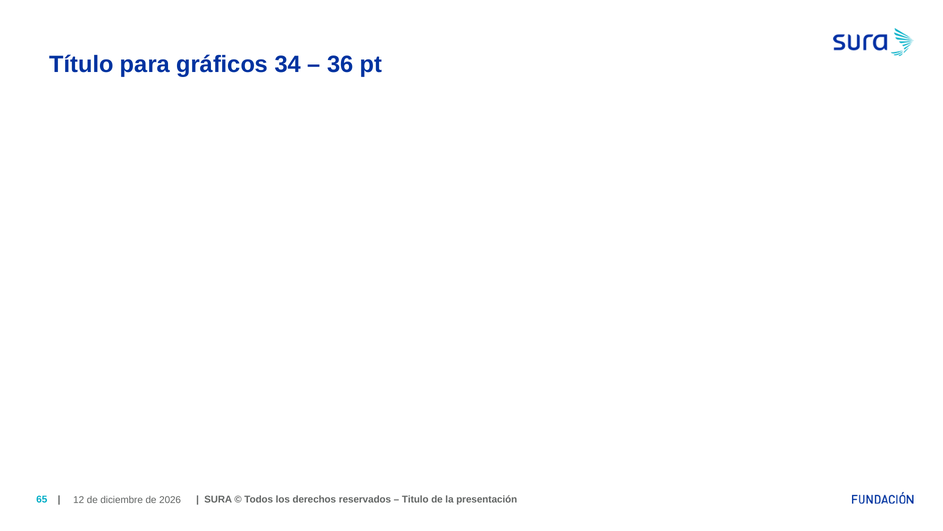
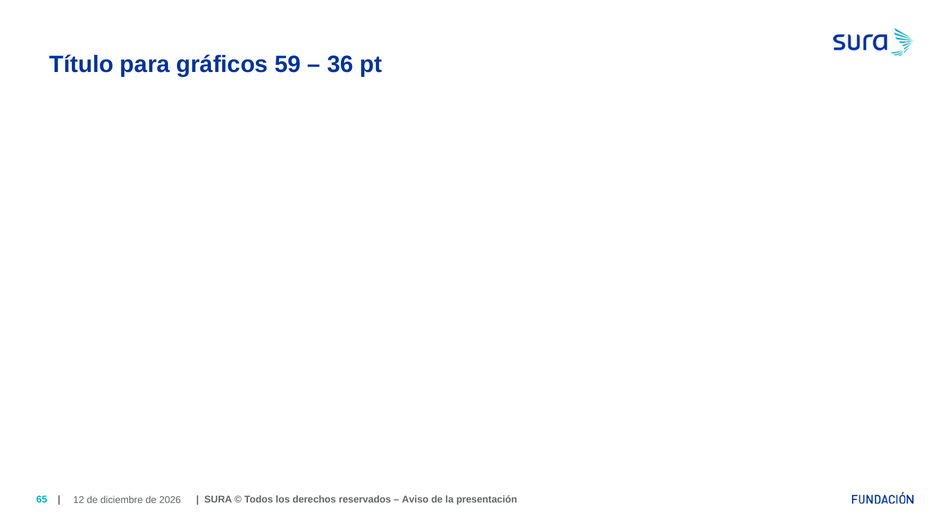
34: 34 -> 59
Titulo: Titulo -> Aviso
